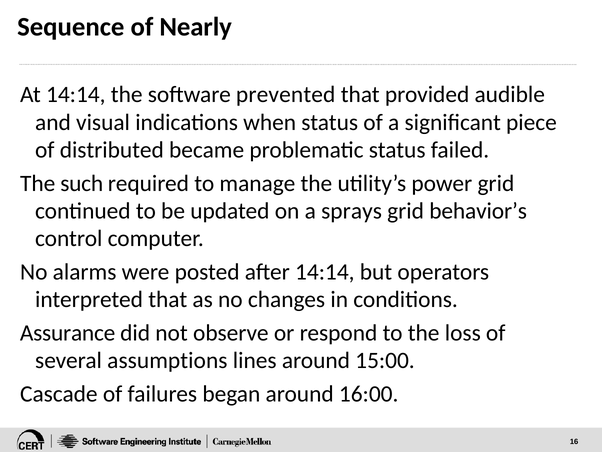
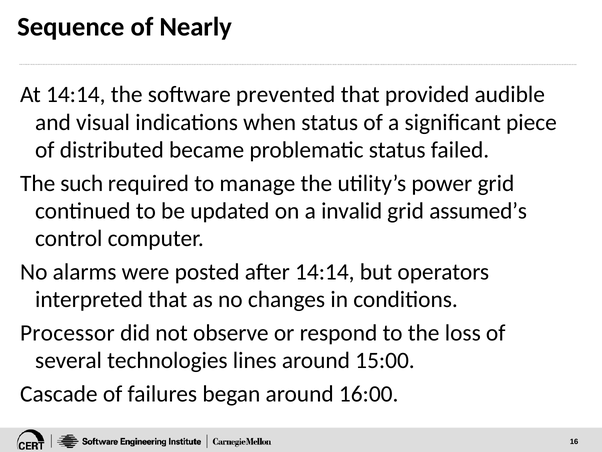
sprays: sprays -> invalid
behavior’s: behavior’s -> assumed’s
Assurance: Assurance -> Processor
assumptions: assumptions -> technologies
